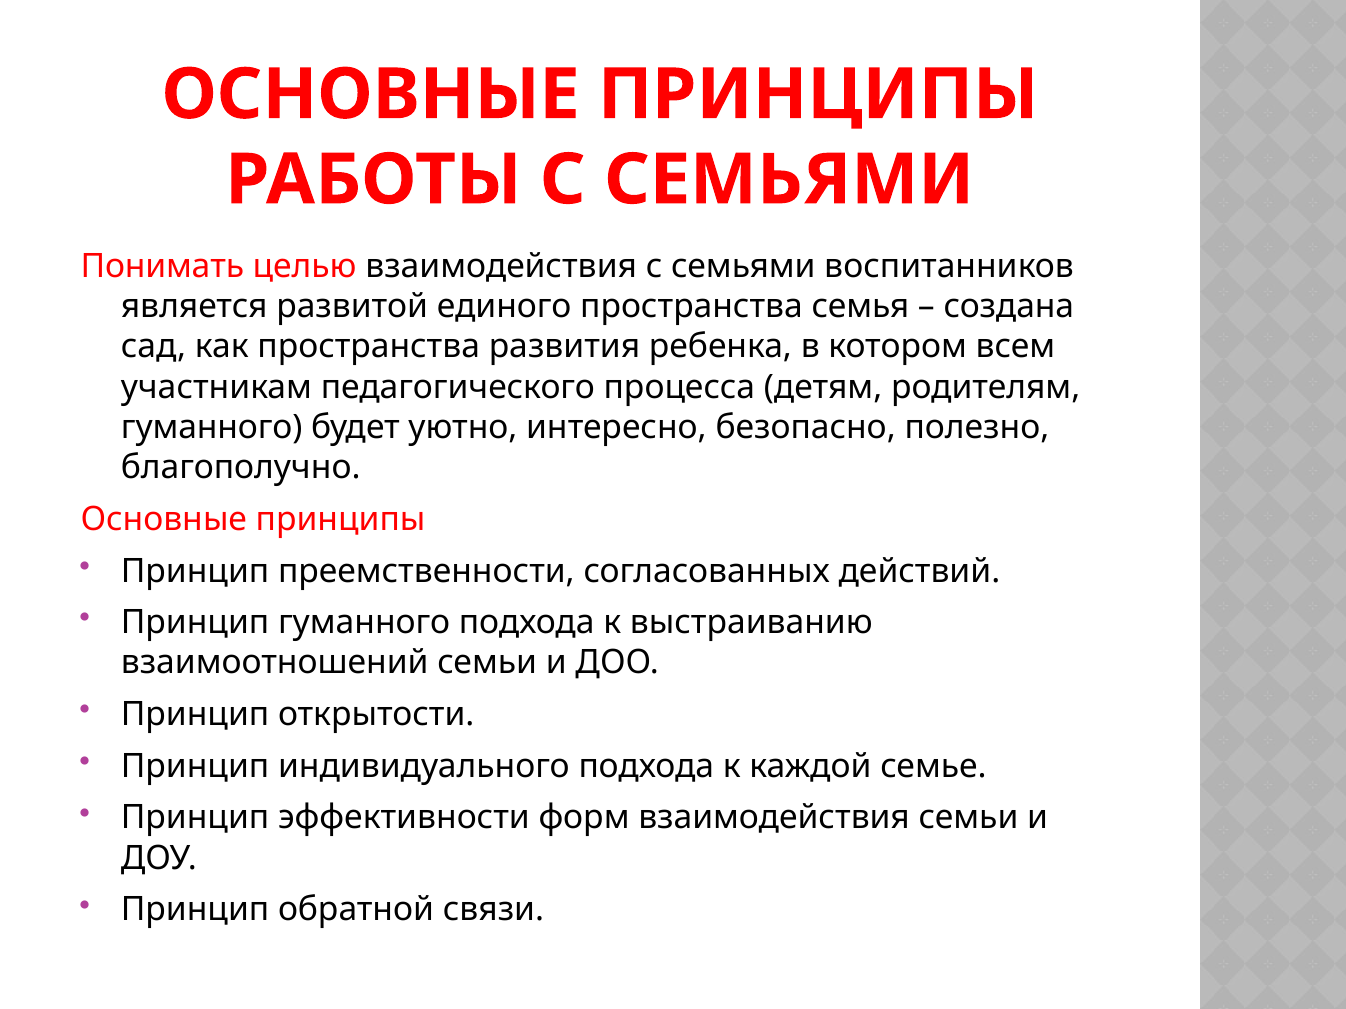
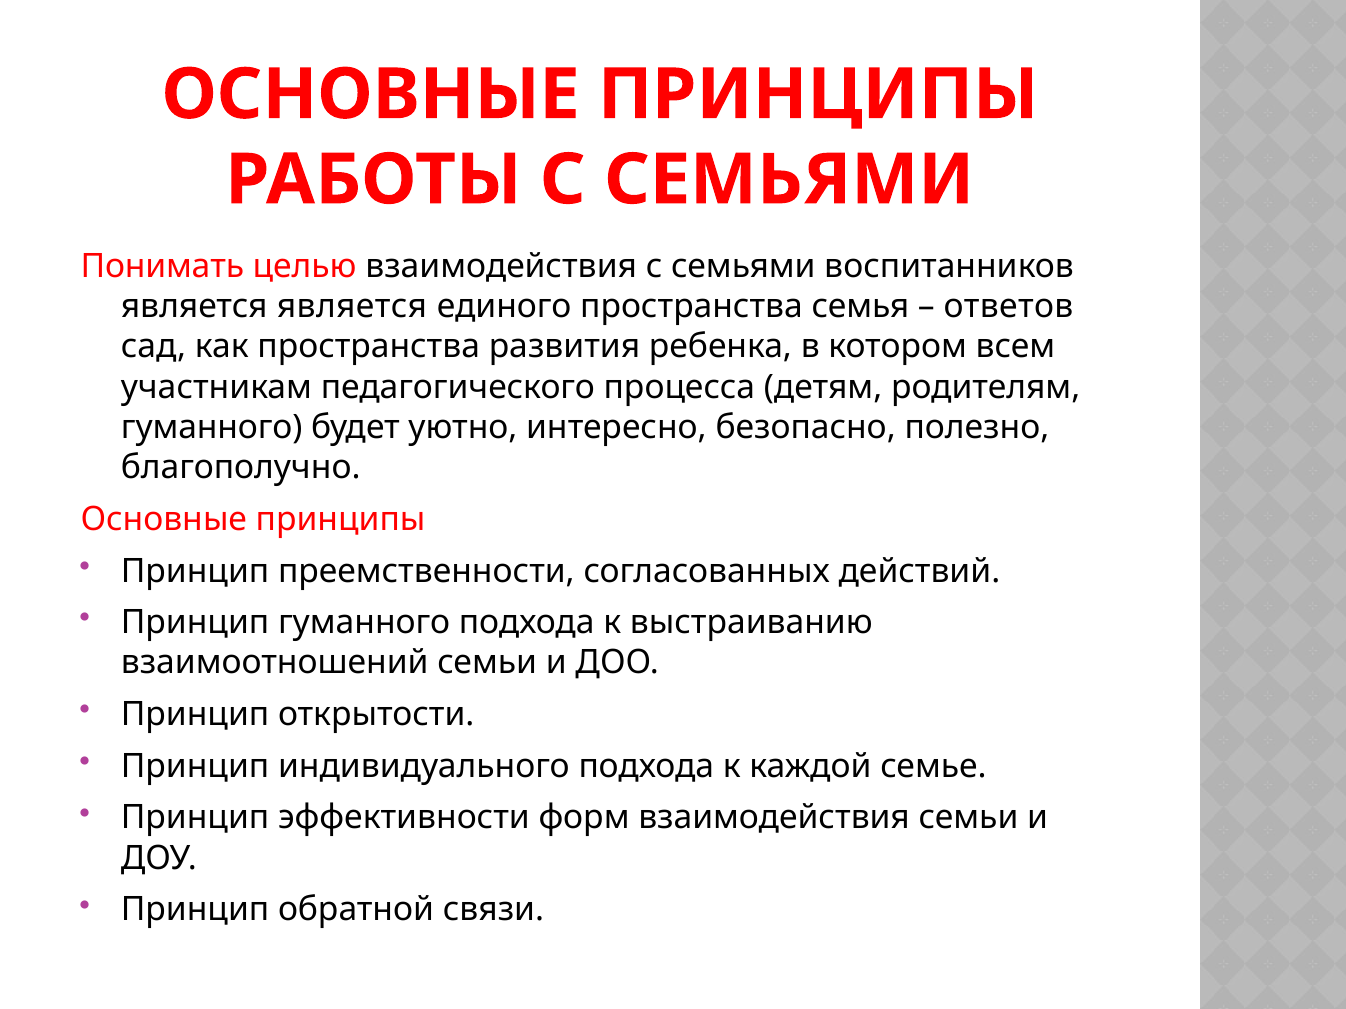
является развитой: развитой -> является
создана: создана -> ответов
